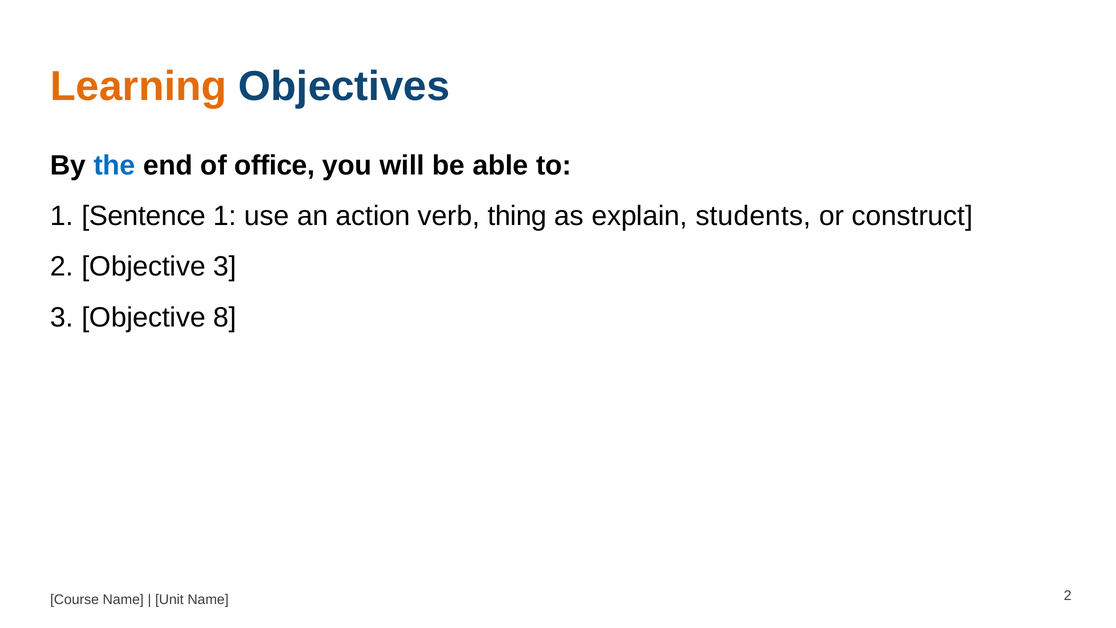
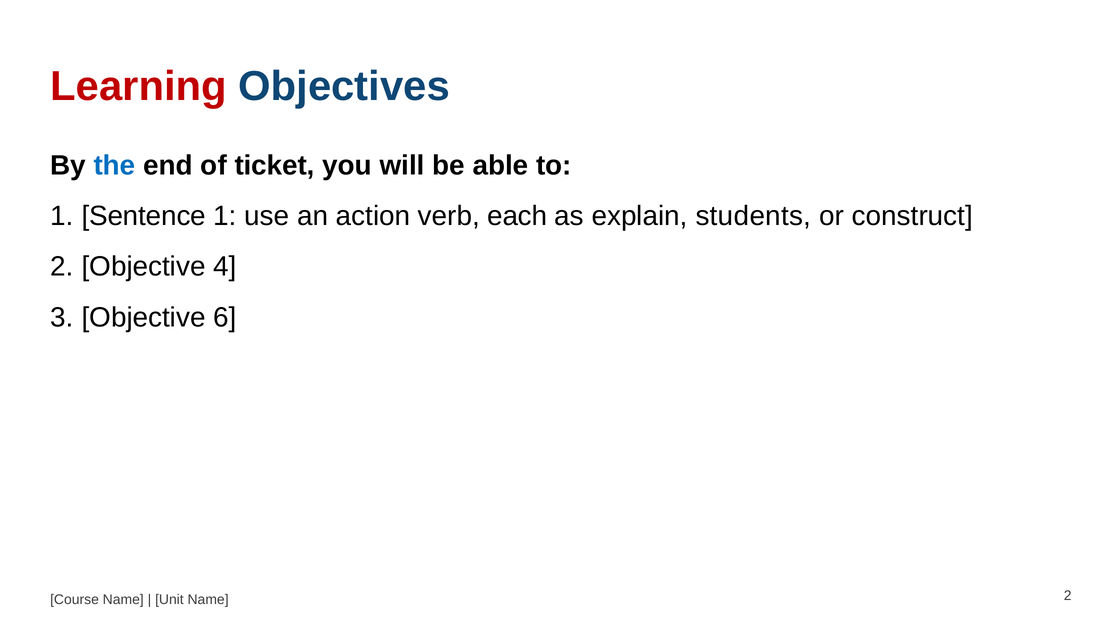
Learning colour: orange -> red
office: office -> ticket
thing: thing -> each
Objective 3: 3 -> 4
8: 8 -> 6
